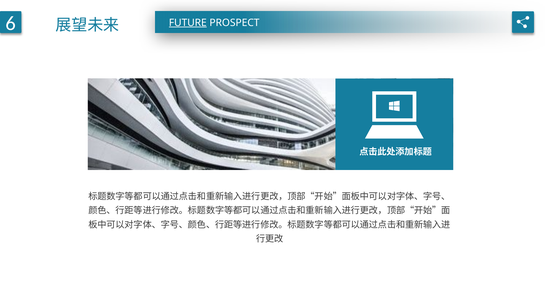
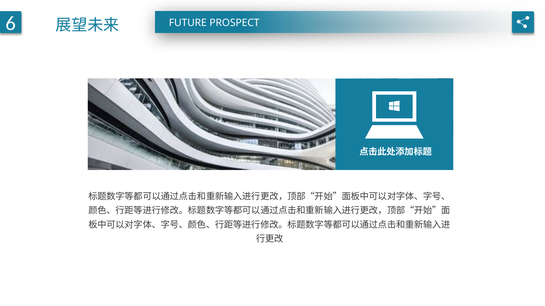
FUTURE underline: present -> none
